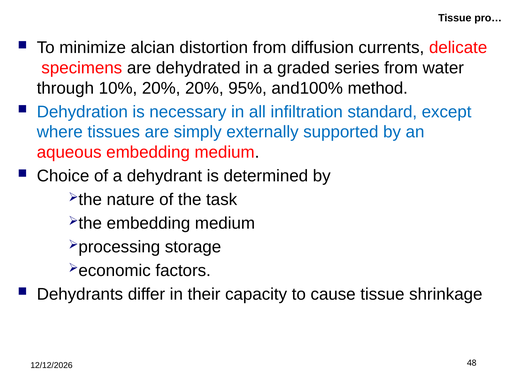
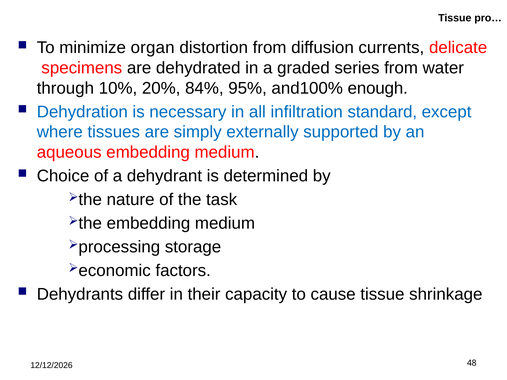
alcian: alcian -> organ
20% 20%: 20% -> 84%
method: method -> enough
